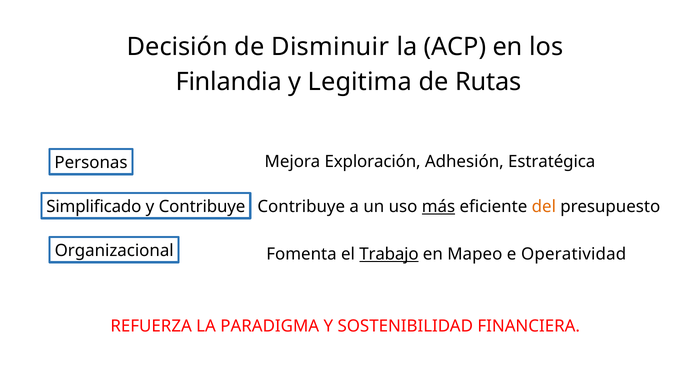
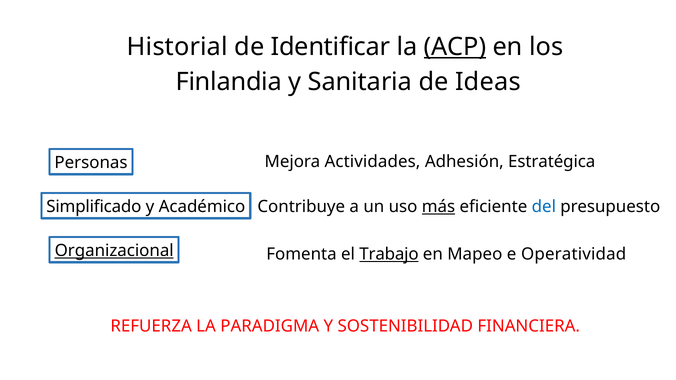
Decisión: Decisión -> Historial
Disminuir: Disminuir -> Identificar
ACP underline: none -> present
Legitima: Legitima -> Sanitaria
Rutas: Rutas -> Ideas
Exploración: Exploración -> Actividades
y Contribuye: Contribuye -> Académico
del colour: orange -> blue
Organizacional underline: none -> present
